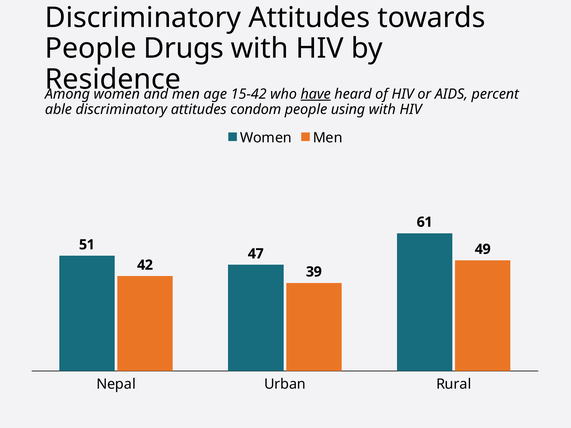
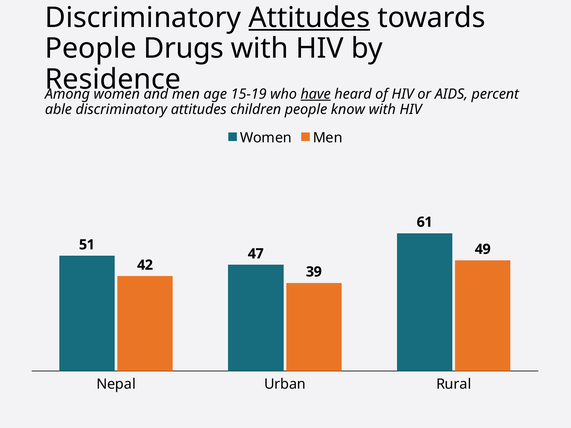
Attitudes at (309, 18) underline: none -> present
15-42: 15-42 -> 15-19
condom: condom -> children
using: using -> know
